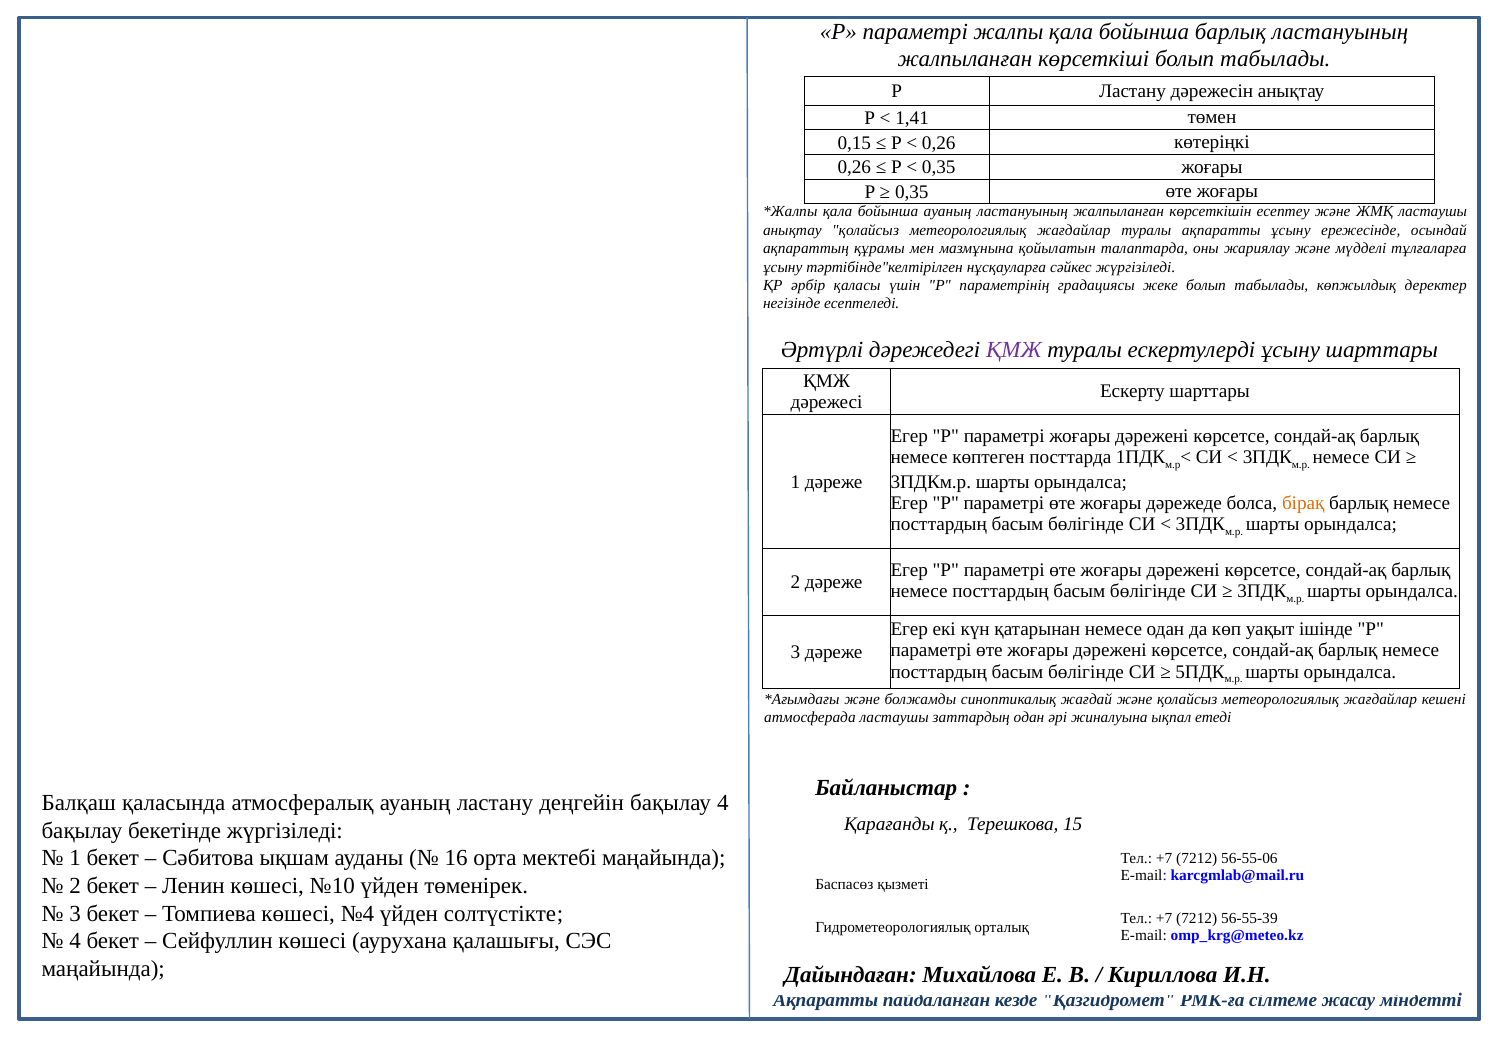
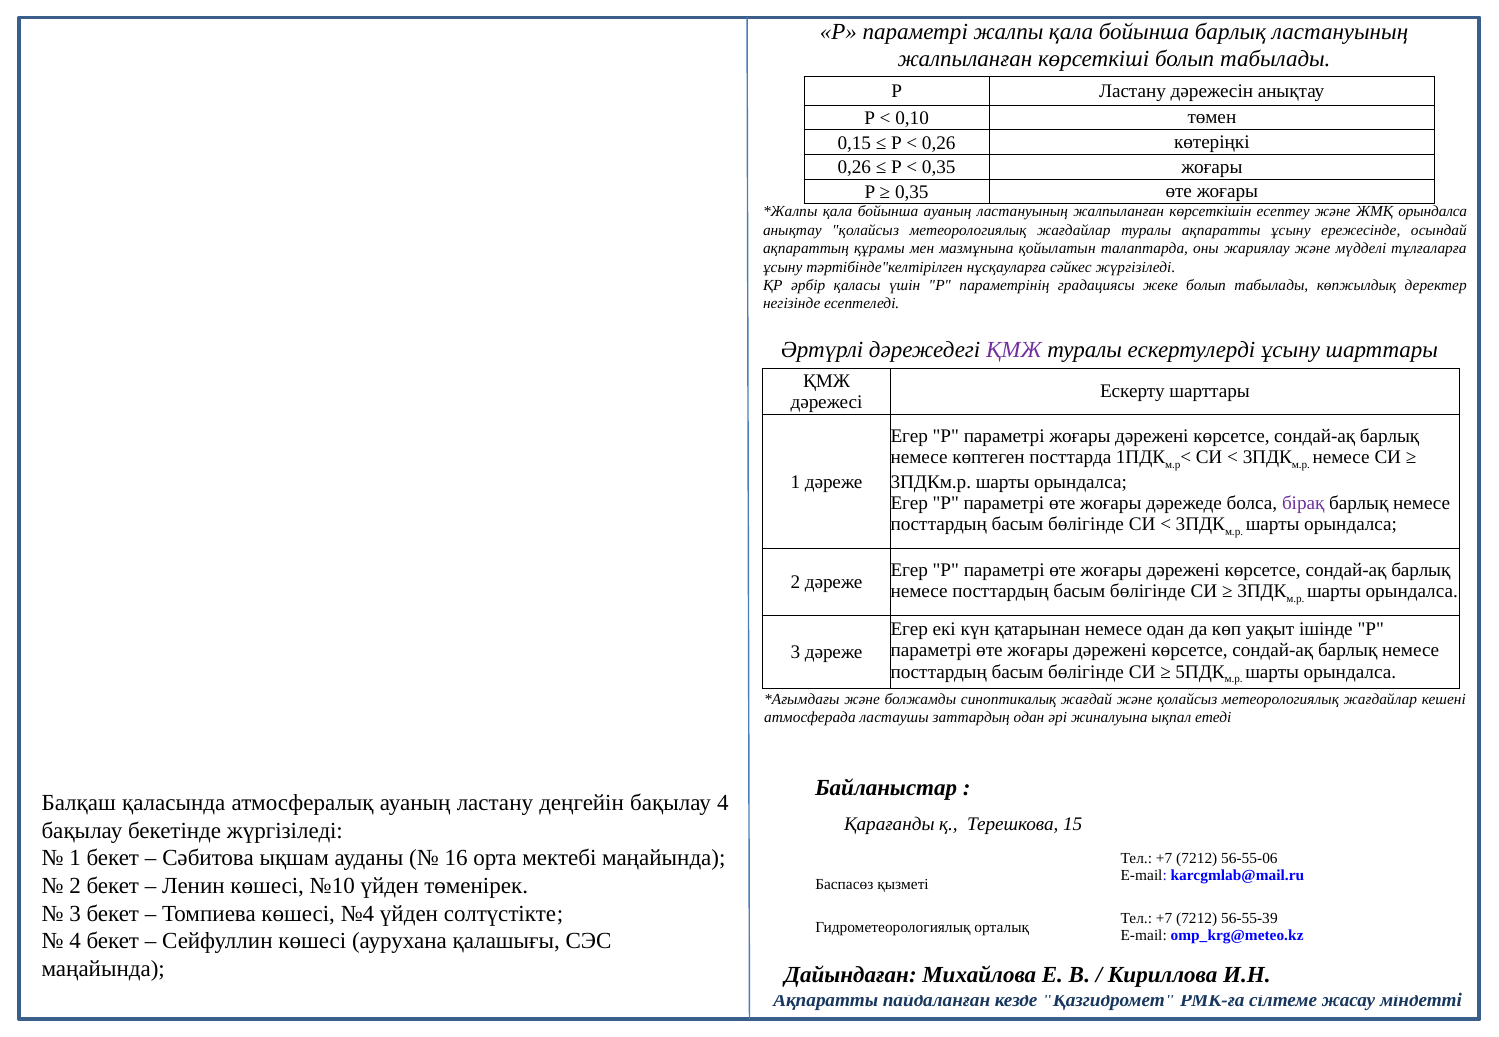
1,41: 1,41 -> 0,10
ЖМҚ ластаушы: ластаушы -> орындалса
бірақ colour: orange -> purple
